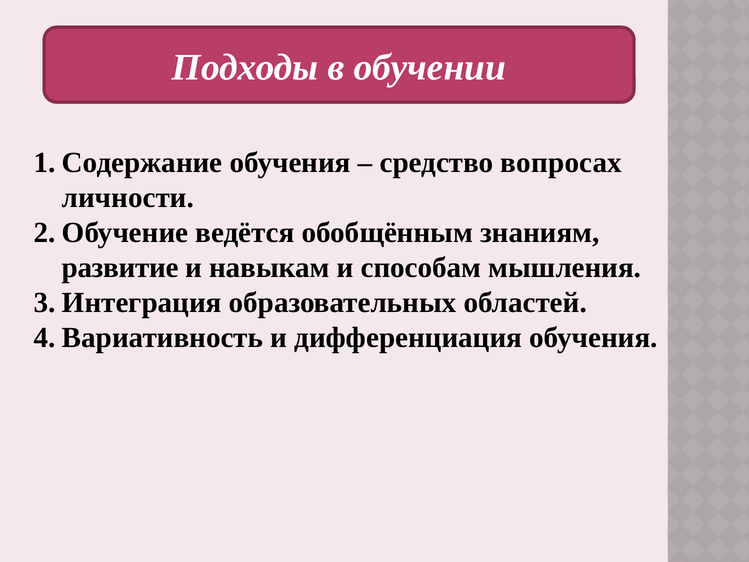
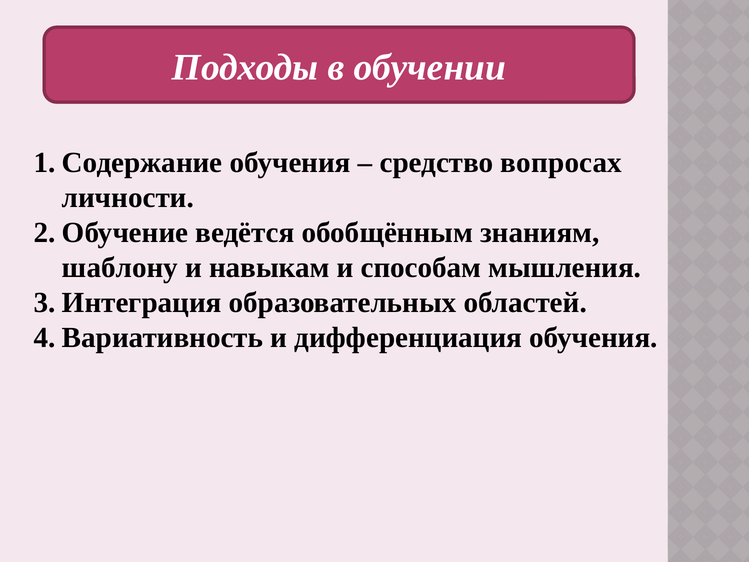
развитие: развитие -> шаблону
